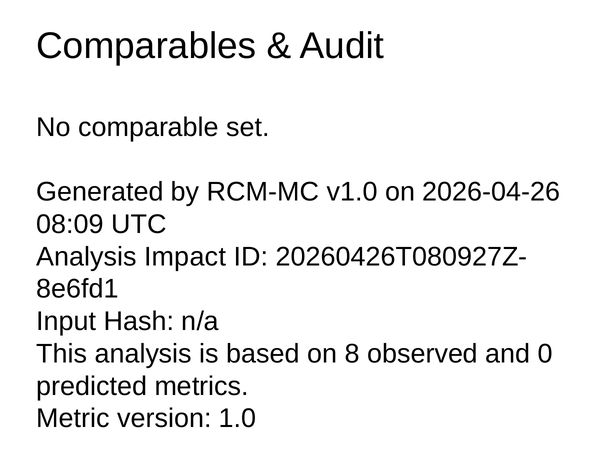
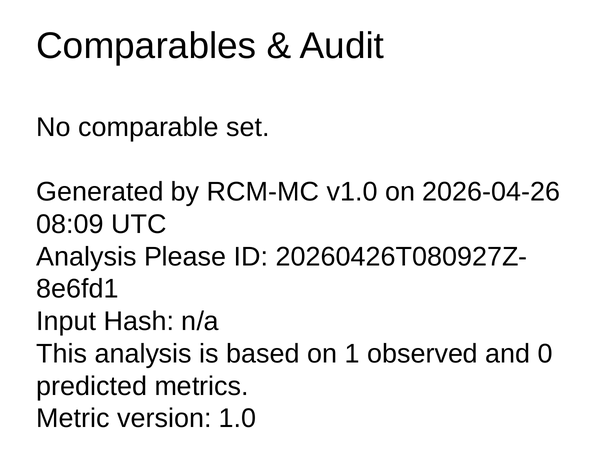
Impact: Impact -> Please
8: 8 -> 1
